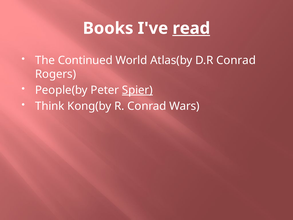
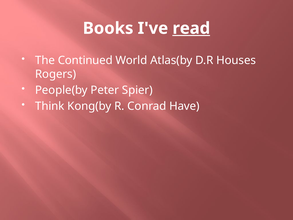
D.R Conrad: Conrad -> Houses
Spier underline: present -> none
Wars: Wars -> Have
